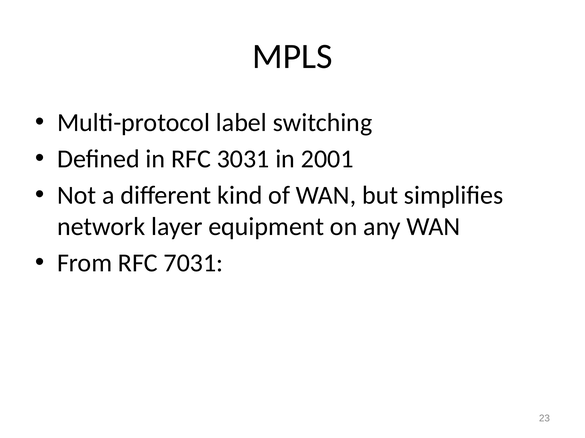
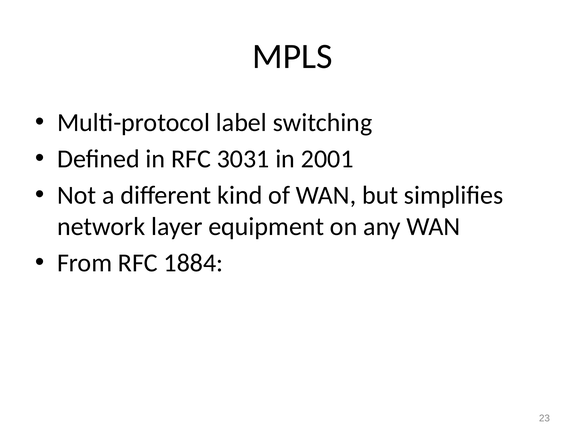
7031: 7031 -> 1884
